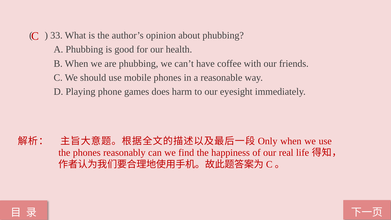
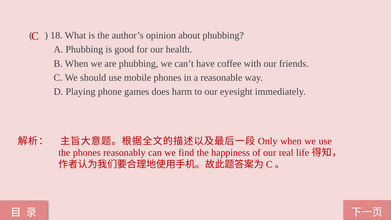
33: 33 -> 18
